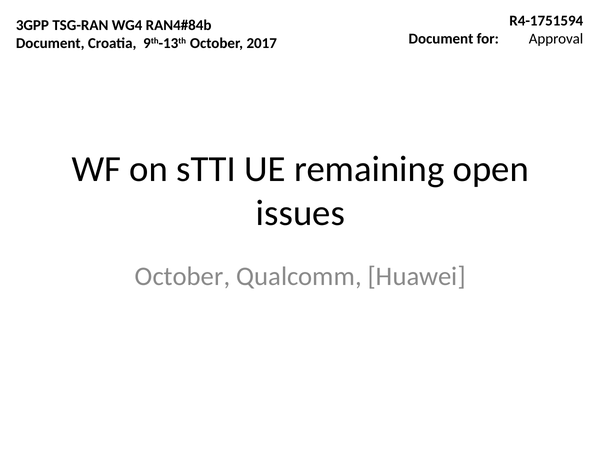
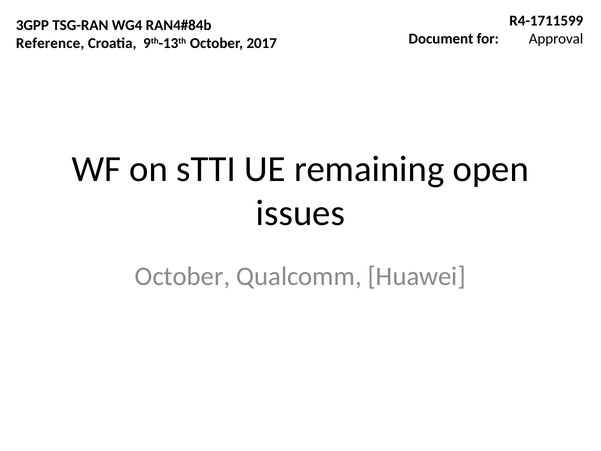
R4-1751594: R4-1751594 -> R4-1711599
Document at (50, 43): Document -> Reference
